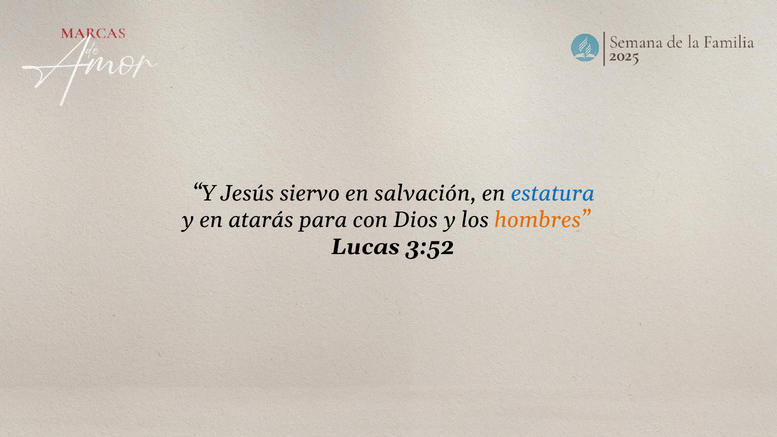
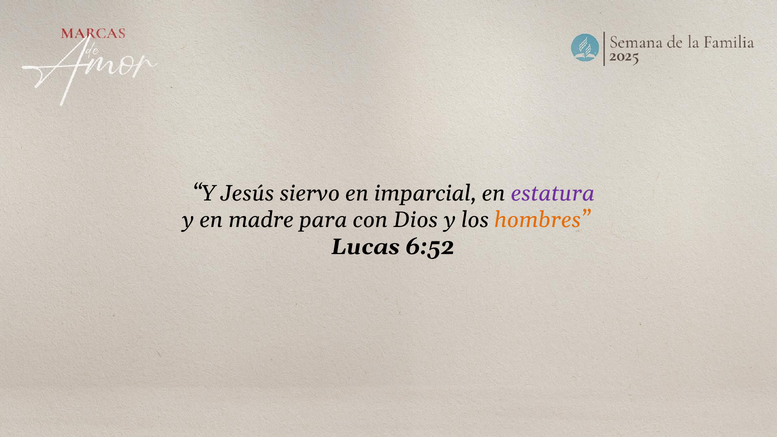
salvación: salvación -> imparcial
estatura colour: blue -> purple
atarás: atarás -> madre
3:52: 3:52 -> 6:52
